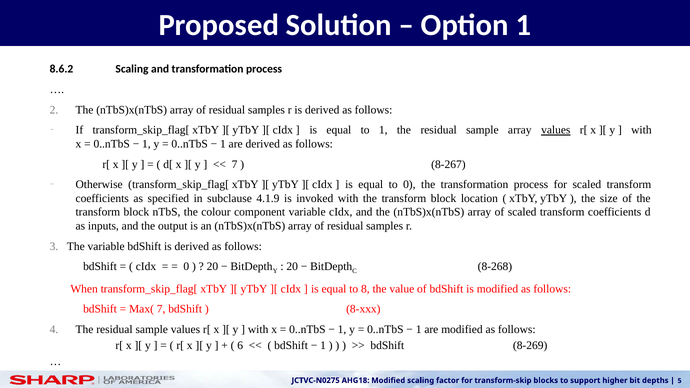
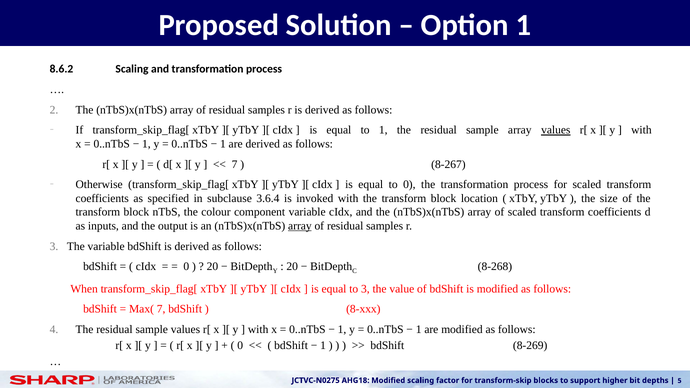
4.1.9: 4.1.9 -> 3.6.4
array at (300, 226) underline: none -> present
to 8: 8 -> 3
6 at (240, 346): 6 -> 0
